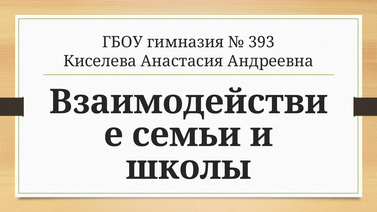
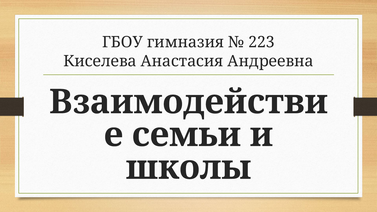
393: 393 -> 223
